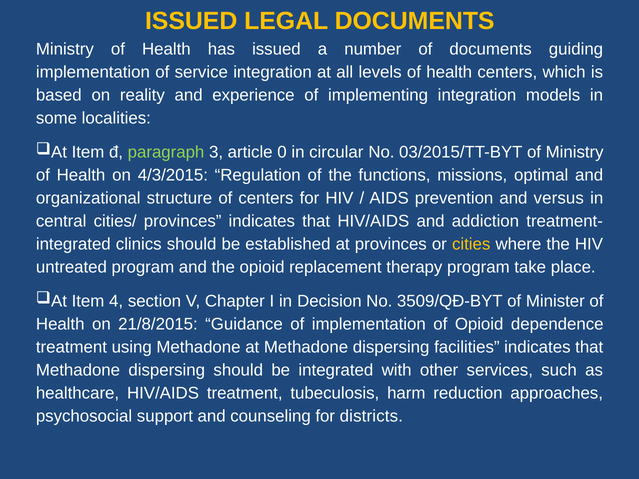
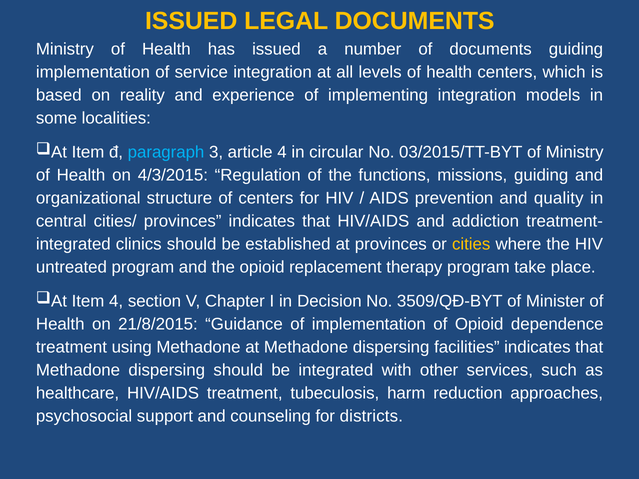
paragraph colour: light green -> light blue
article 0: 0 -> 4
missions optimal: optimal -> guiding
versus: versus -> quality
